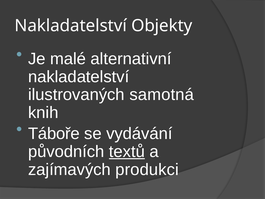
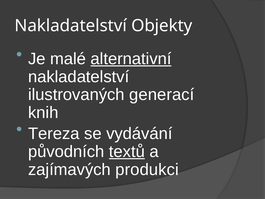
alternativní underline: none -> present
samotná: samotná -> generací
Táboře: Táboře -> Tereza
